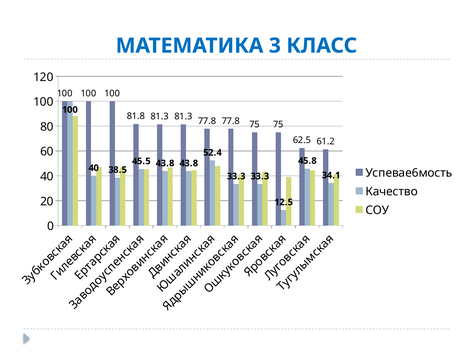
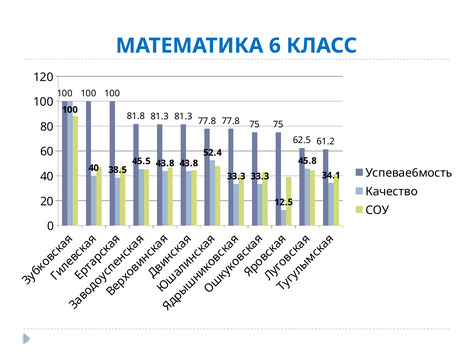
3: 3 -> 6
